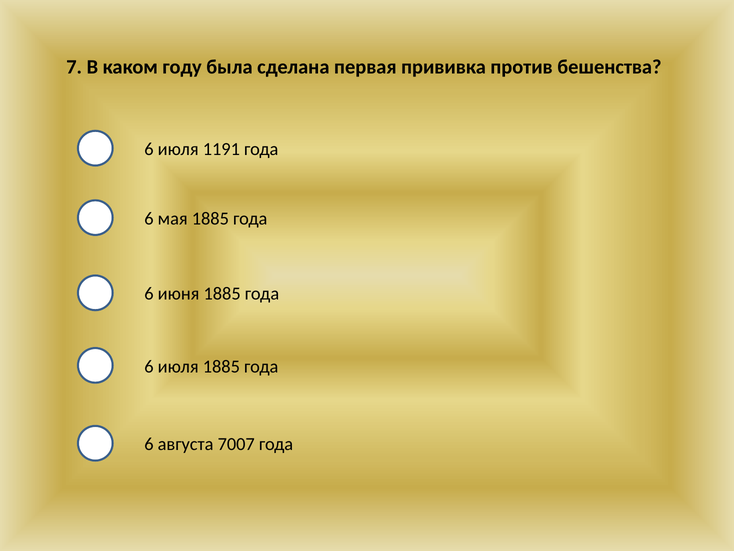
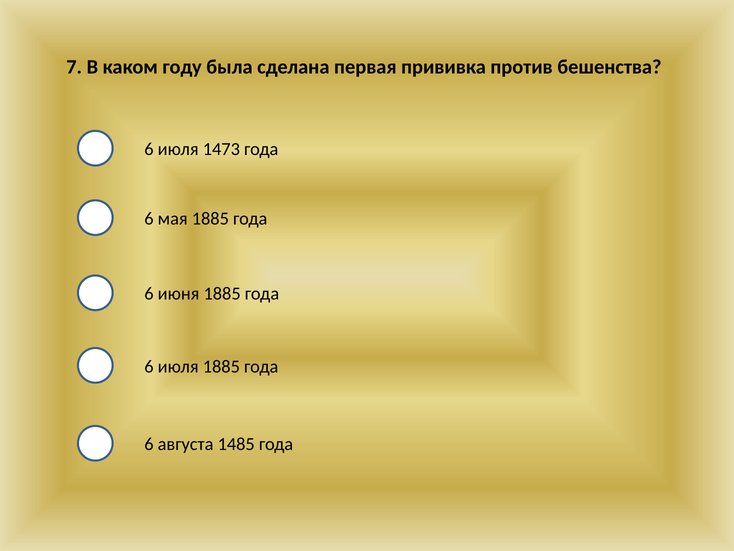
1191: 1191 -> 1473
7007: 7007 -> 1485
